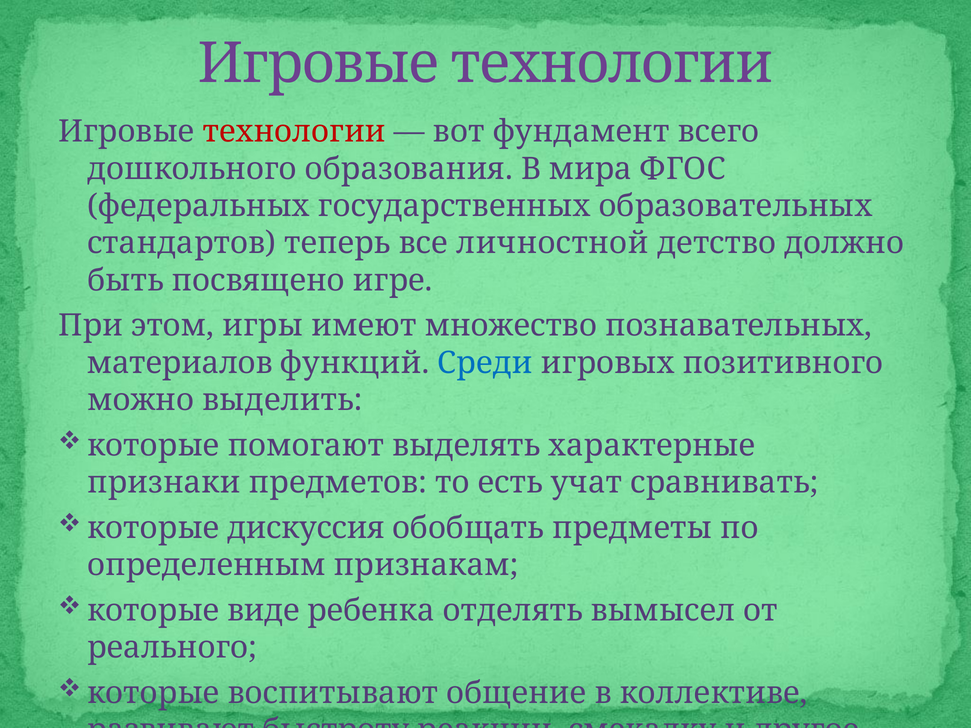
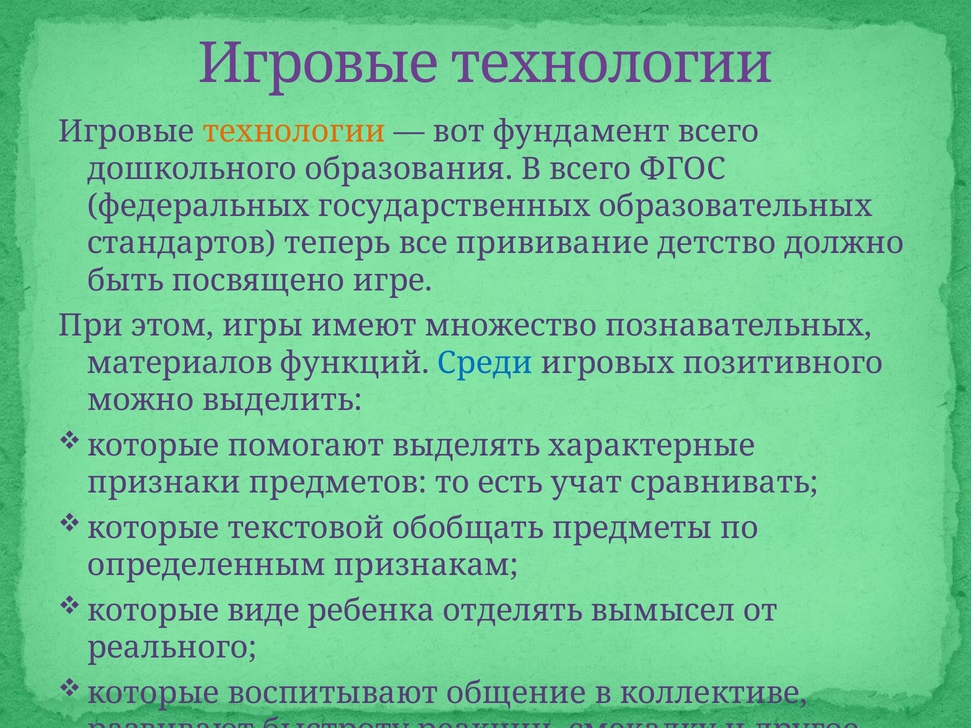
технологии at (294, 132) colour: red -> orange
В мира: мира -> всего
личностной: личностной -> прививание
дискуссия: дискуссия -> текстовой
